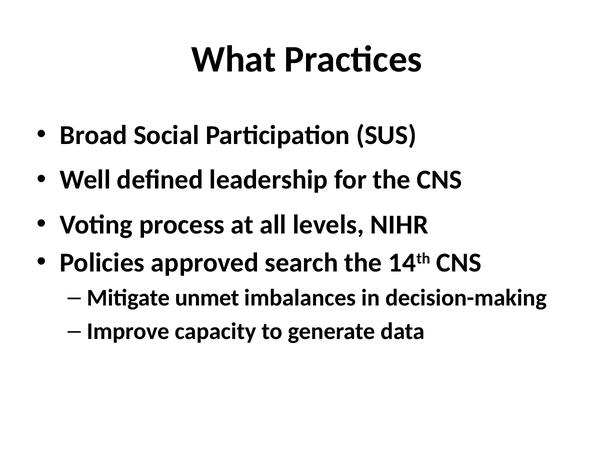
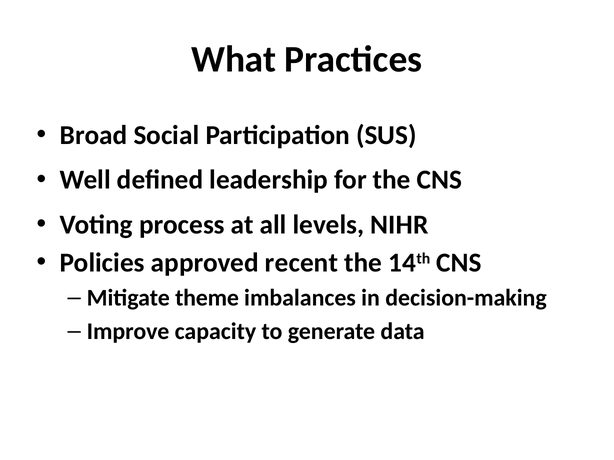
search: search -> recent
unmet: unmet -> theme
